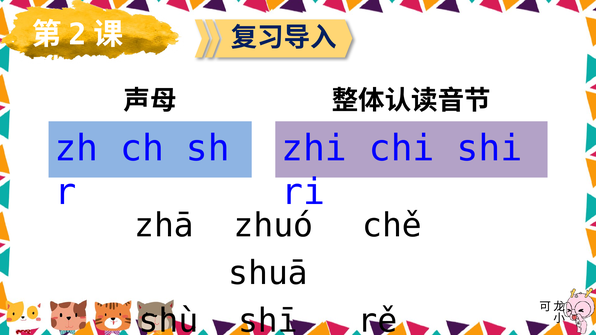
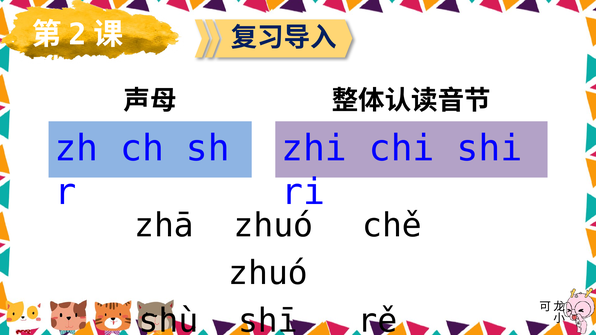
shuā at (268, 273): shuā -> zhuó
